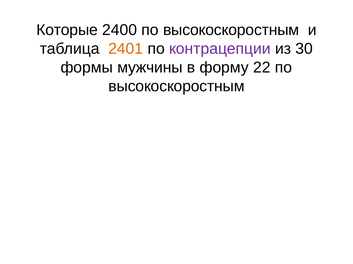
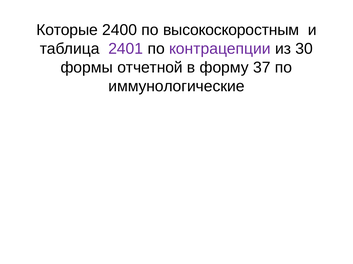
2401 colour: orange -> purple
мужчины: мужчины -> отчетной
22: 22 -> 37
высокоскоростным at (177, 86): высокоскоростным -> иммунологические
